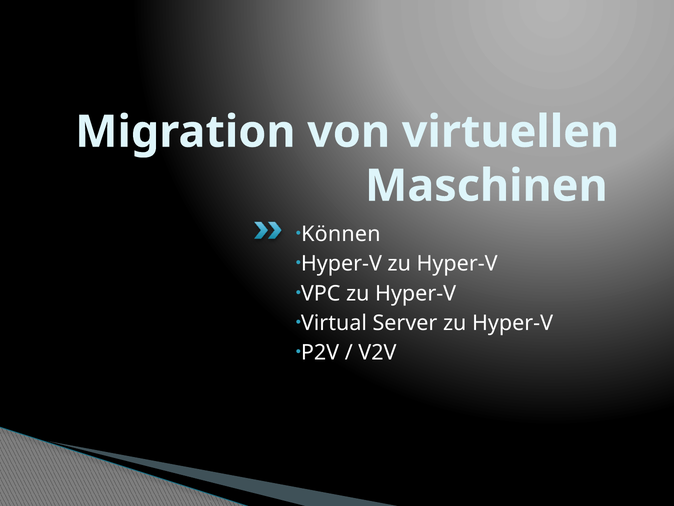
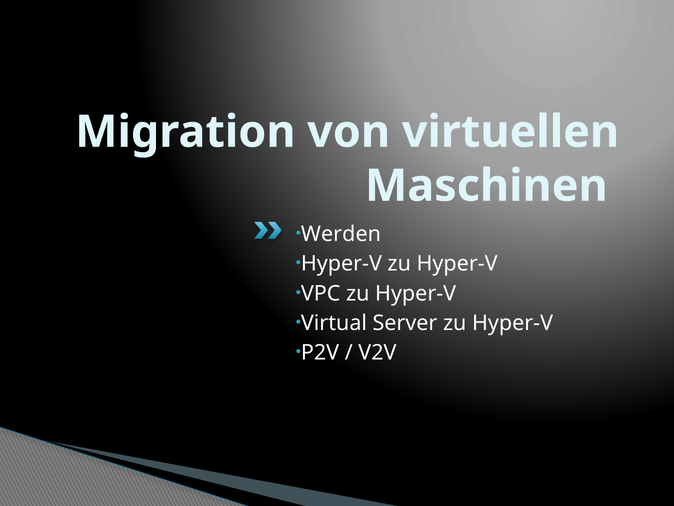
Können: Können -> Werden
